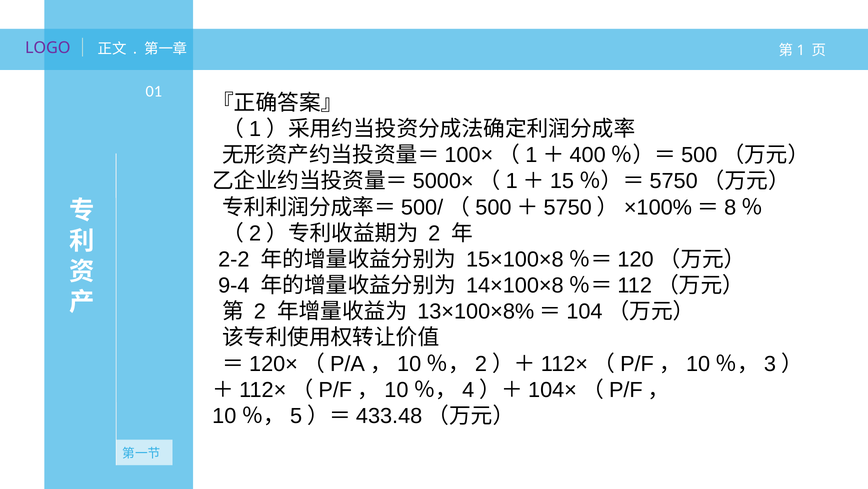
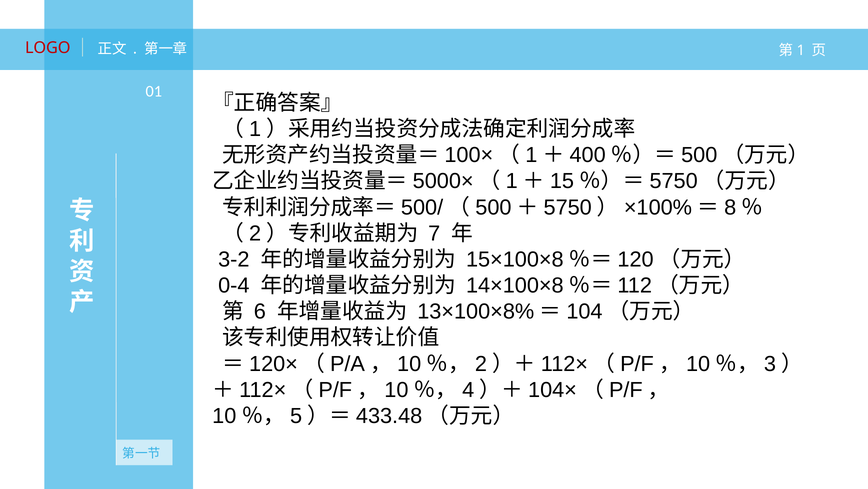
LOGO colour: purple -> red
2 at (434, 233): 2 -> 7
2-2: 2-2 -> 3-2
9-4: 9-4 -> 0-4
2 at (260, 311): 2 -> 6
